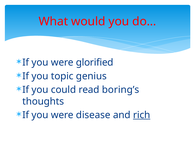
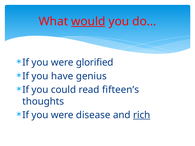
would underline: none -> present
topic: topic -> have
boring’s: boring’s -> fifteen’s
